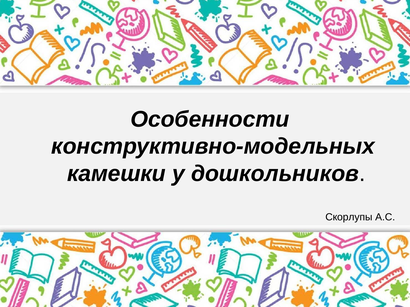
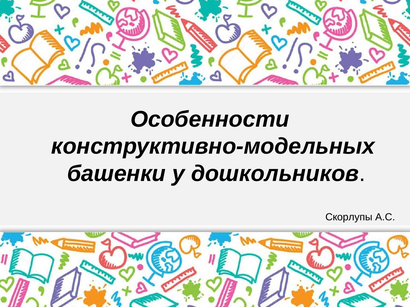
камешки: камешки -> башенки
